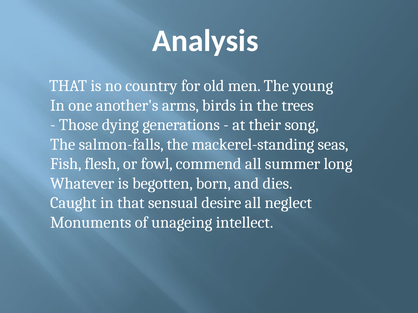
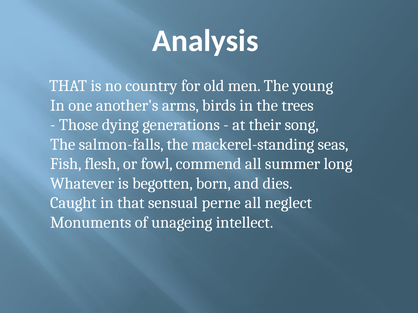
desire: desire -> perne
